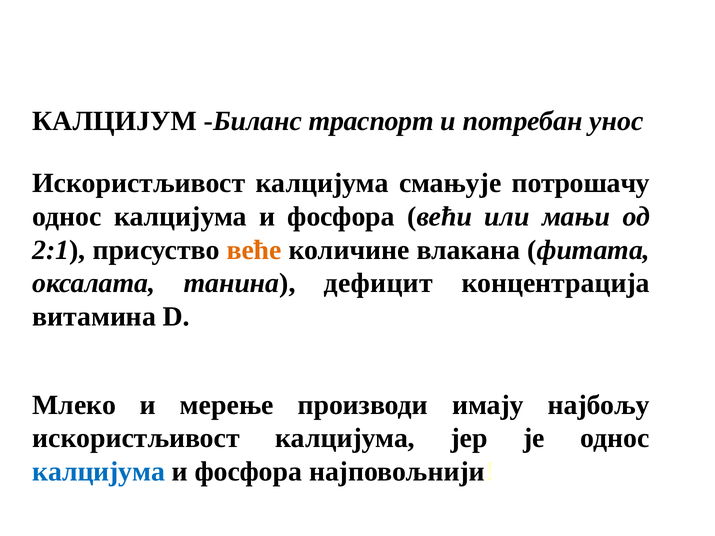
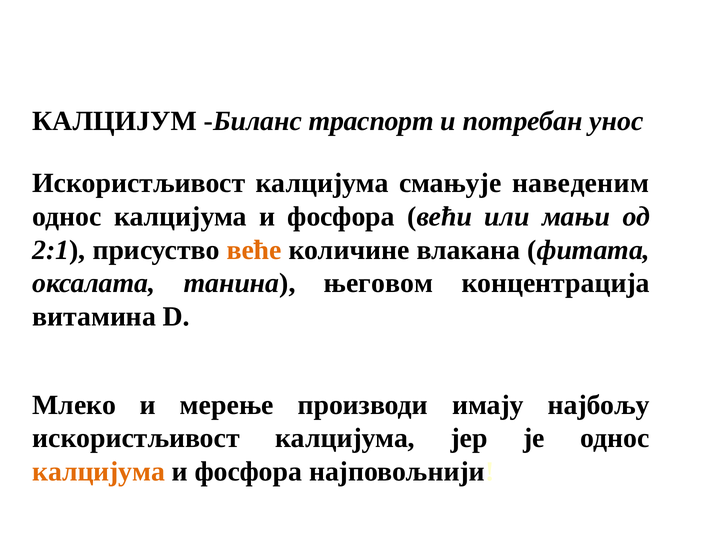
потрошачу: потрошачу -> наведеним
дефицит: дефицит -> његовом
калцијума at (99, 472) colour: blue -> orange
